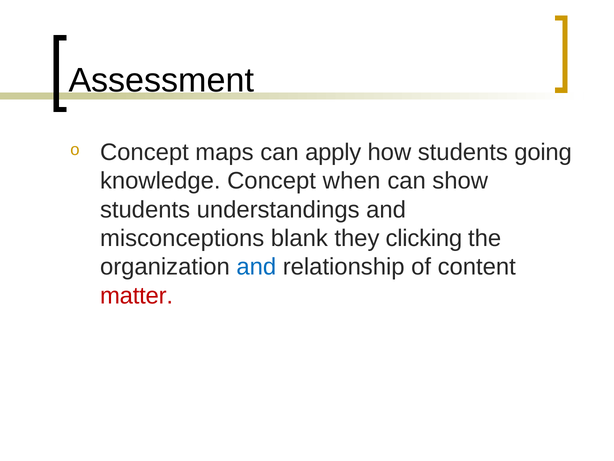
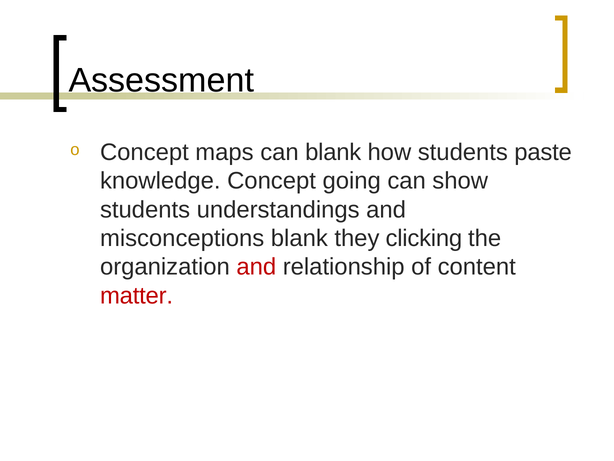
can apply: apply -> blank
going: going -> paste
when: when -> going
and at (256, 267) colour: blue -> red
